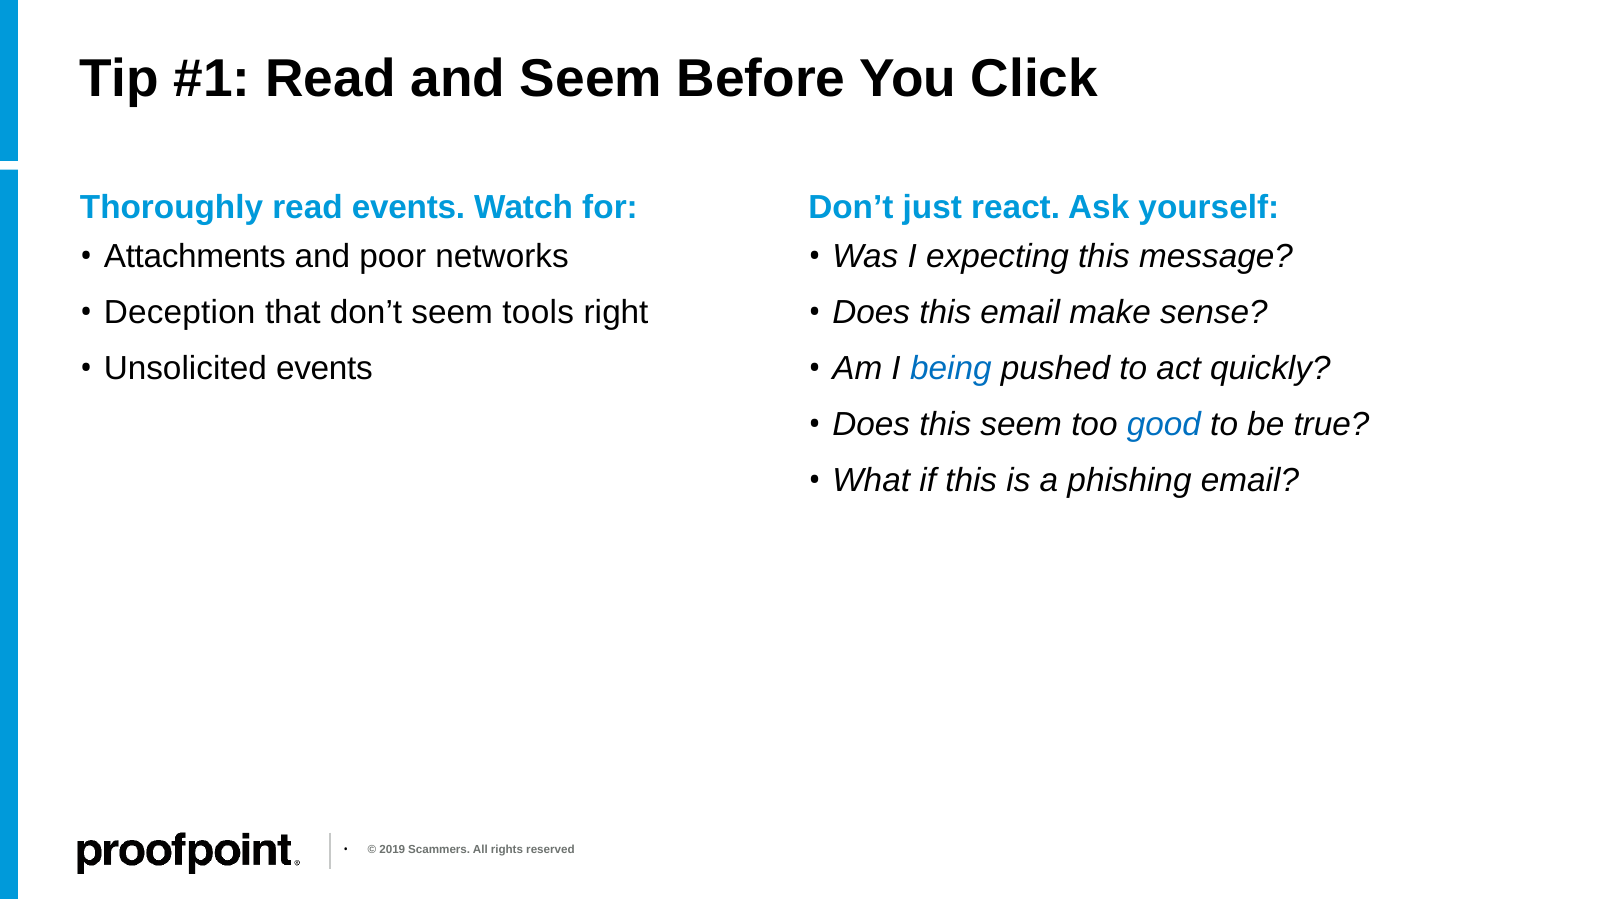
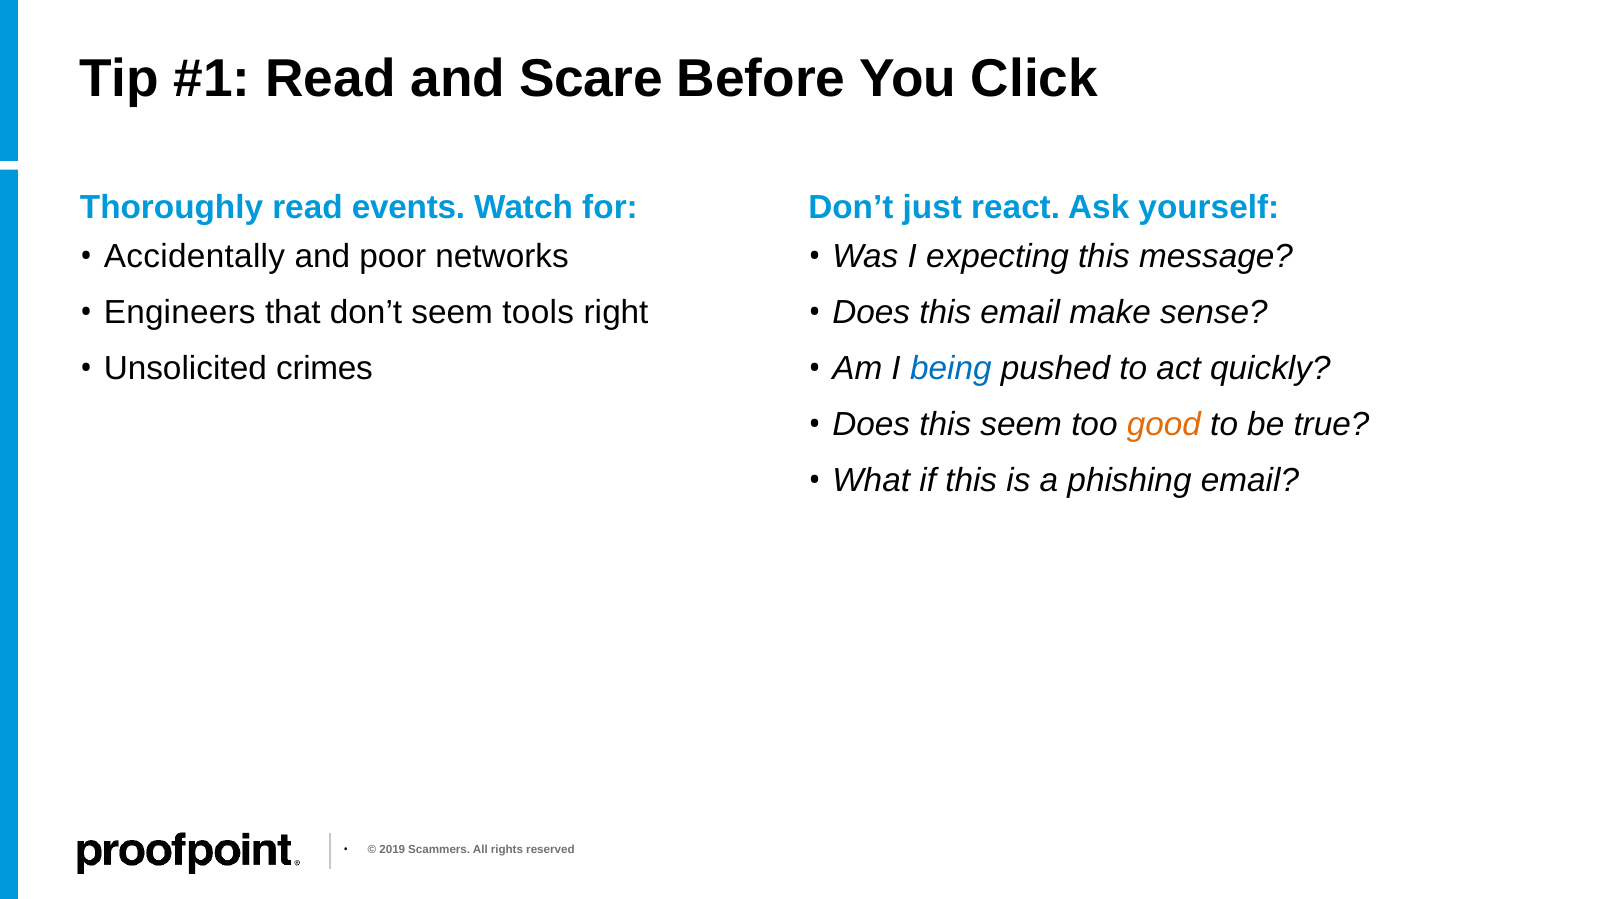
and Seem: Seem -> Scare
Attachments: Attachments -> Accidentally
Deception: Deception -> Engineers
Unsolicited events: events -> crimes
good colour: blue -> orange
